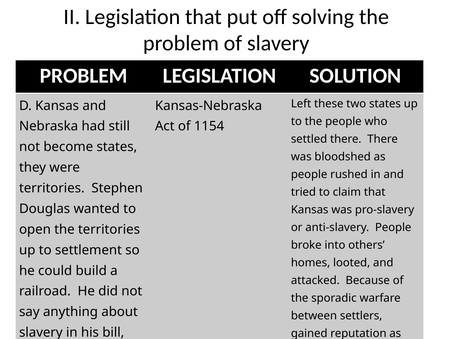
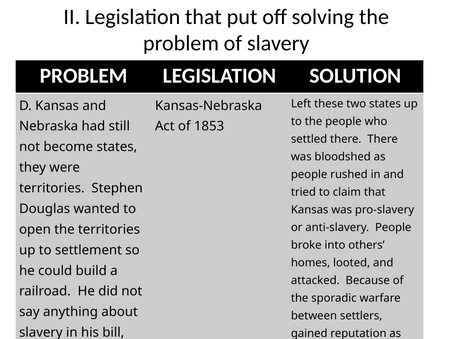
1154: 1154 -> 1853
